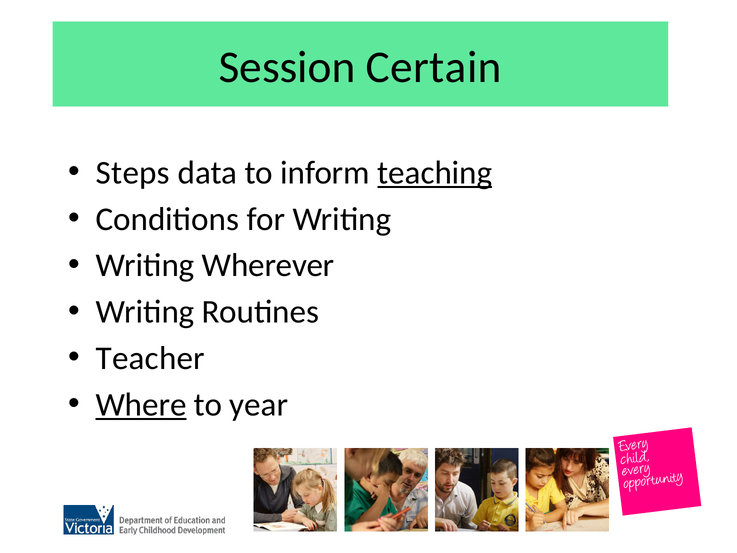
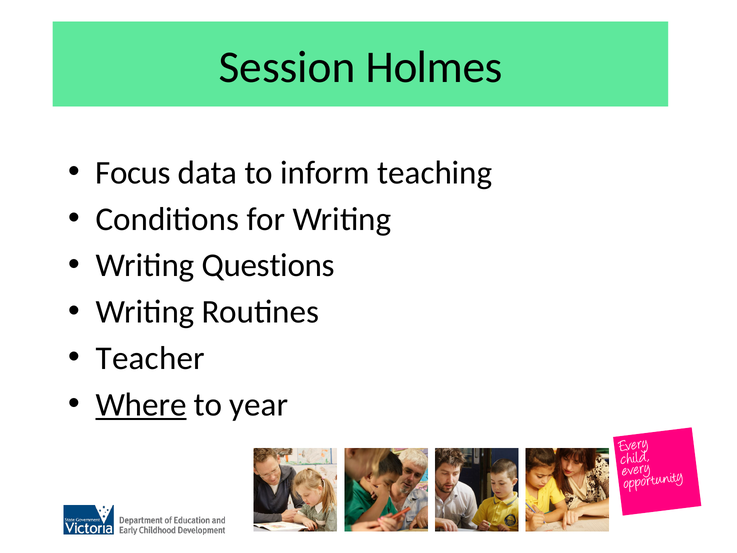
Certain: Certain -> Holmes
Steps: Steps -> Focus
teaching underline: present -> none
Wherever: Wherever -> Questions
